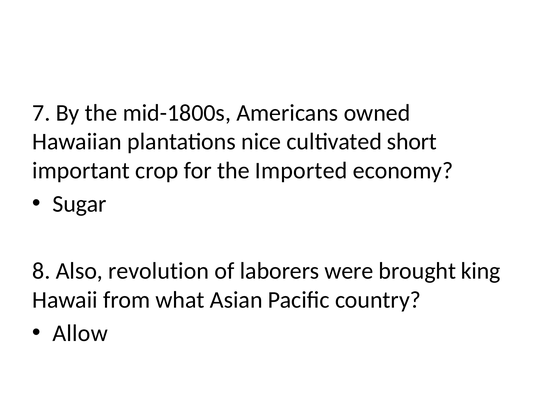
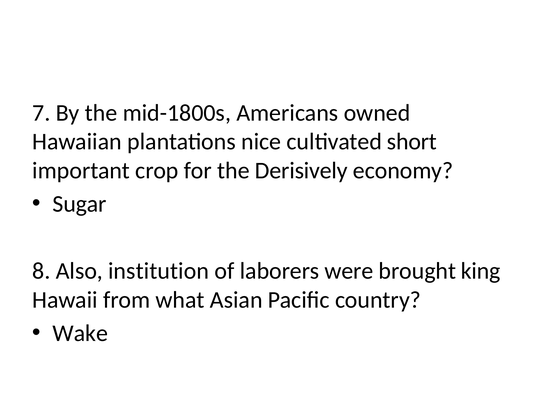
Imported: Imported -> Derisively
revolution: revolution -> institution
Allow: Allow -> Wake
